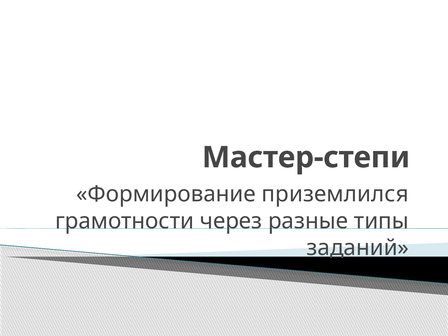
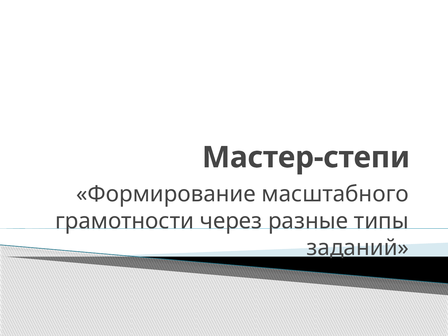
приземлился: приземлился -> масштабного
